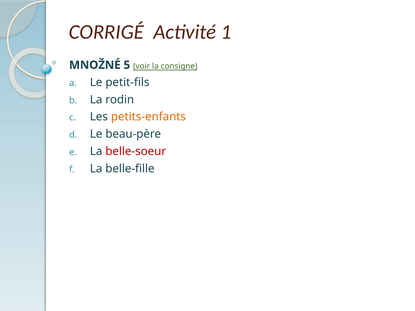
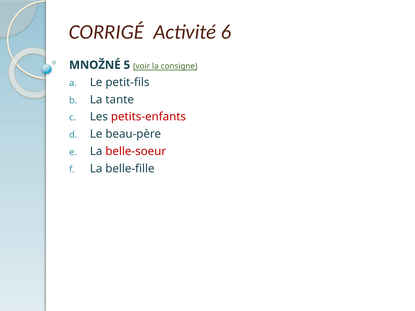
1: 1 -> 6
rodin: rodin -> tante
petits-enfants colour: orange -> red
